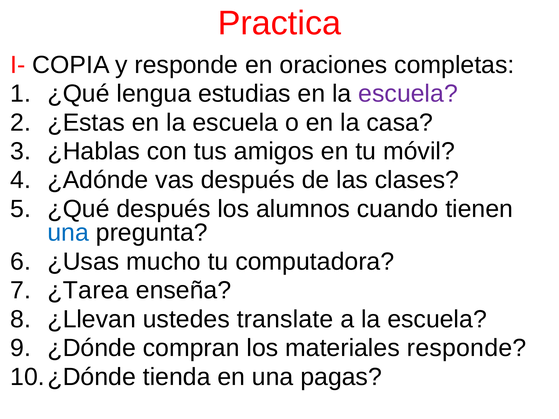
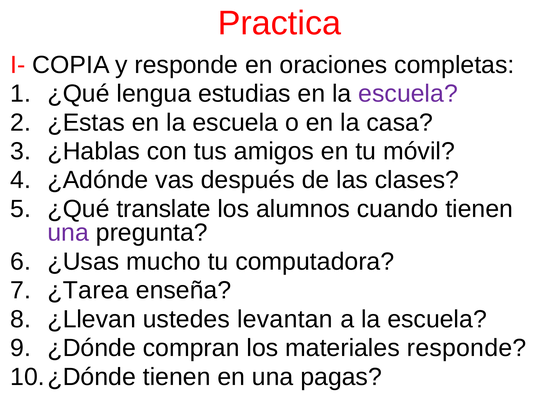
¿Qué después: después -> translate
una at (68, 233) colour: blue -> purple
translate: translate -> levantan
tienda at (177, 377): tienda -> tienen
